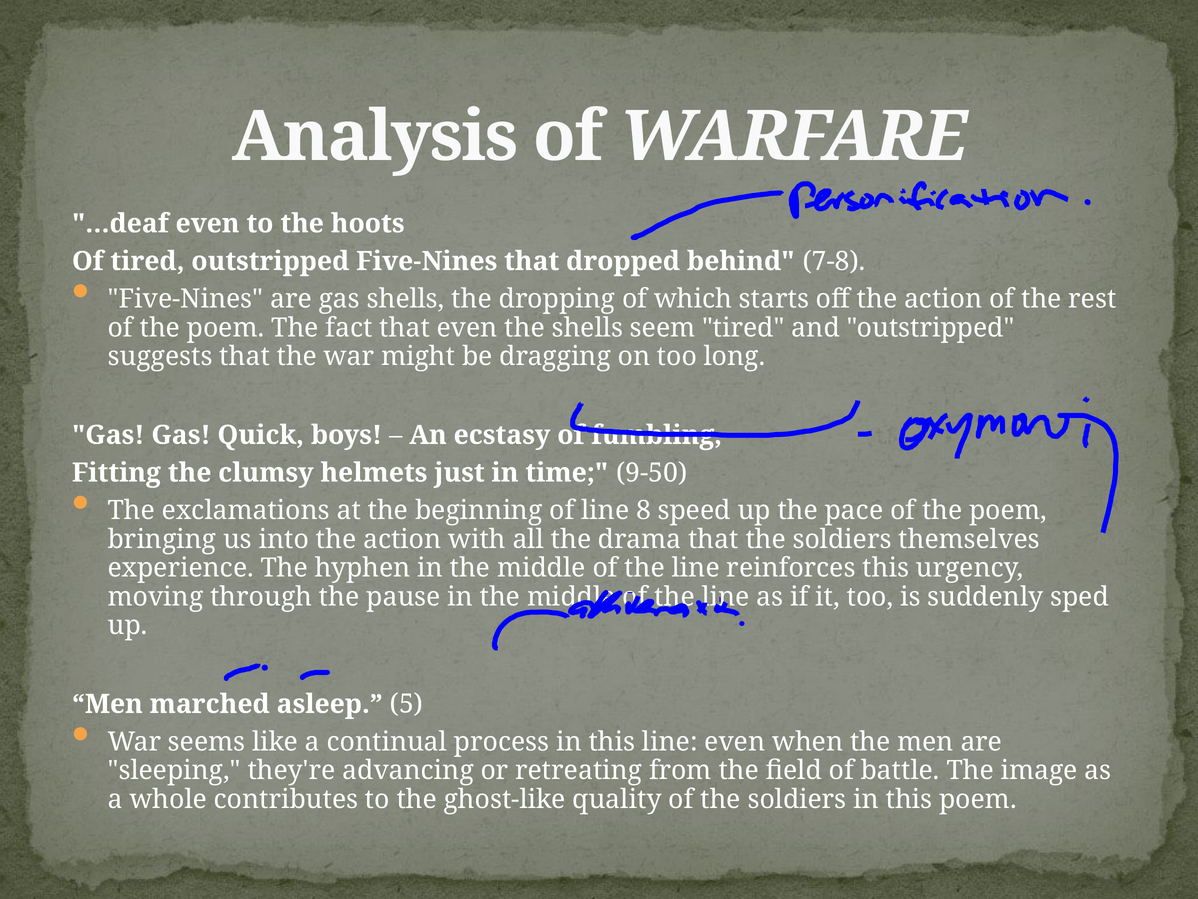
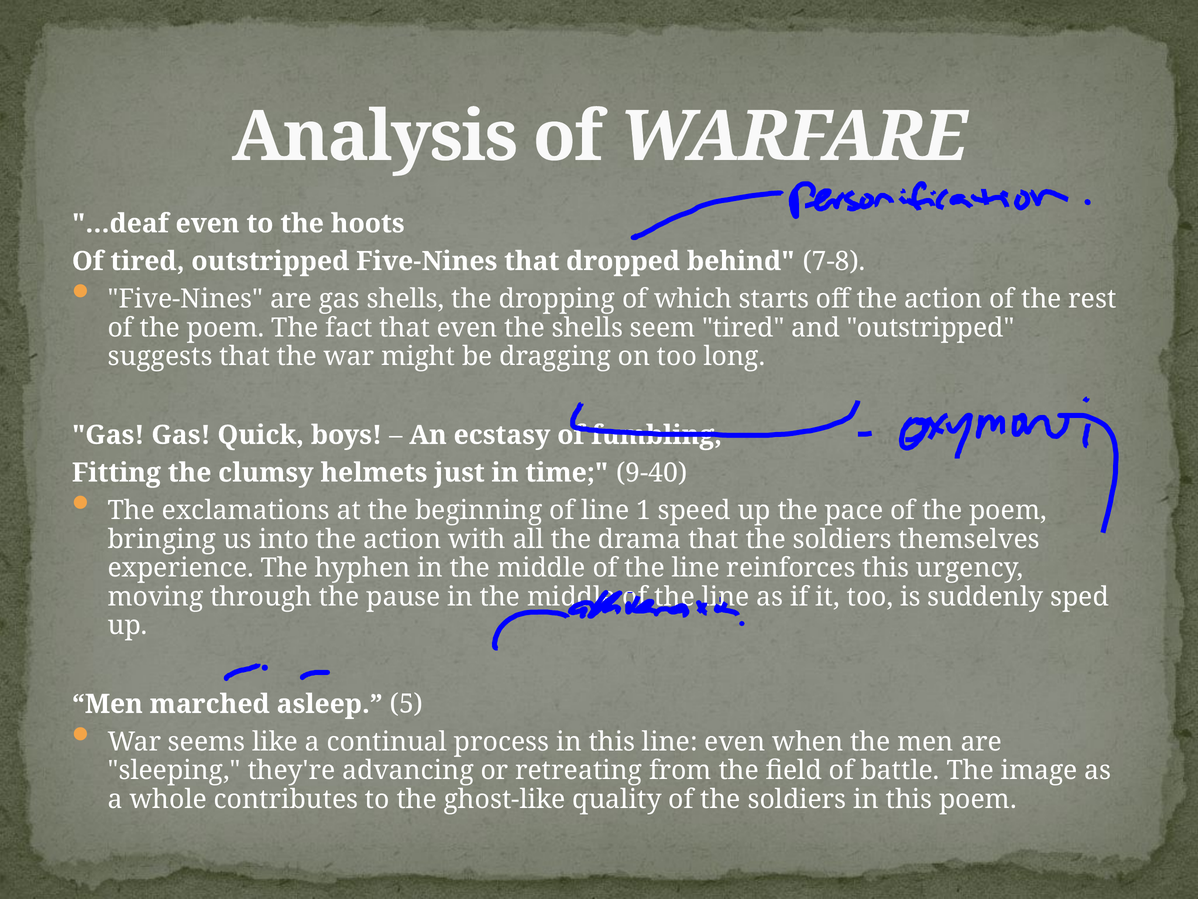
9-50: 9-50 -> 9-40
8: 8 -> 1
